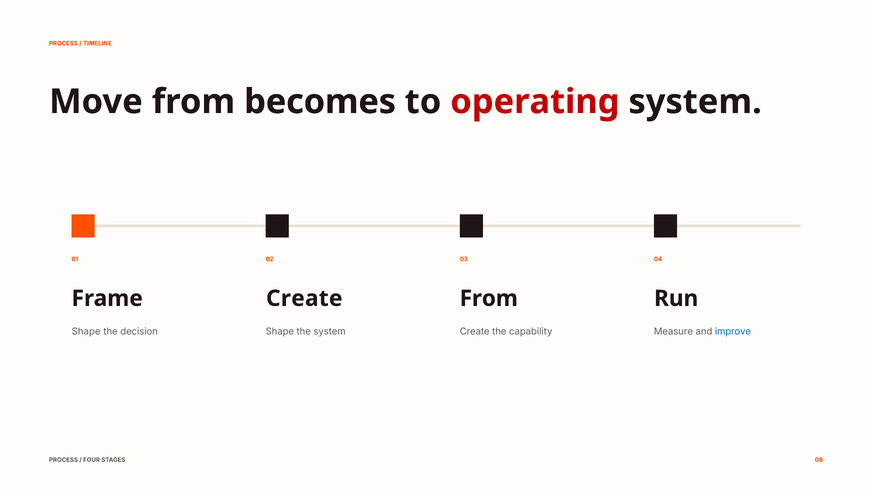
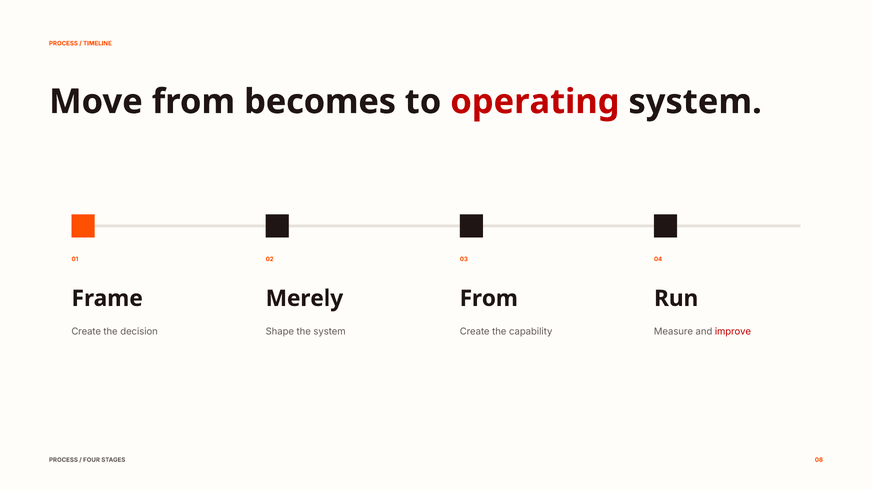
Create at (304, 299): Create -> Merely
Shape at (86, 332): Shape -> Create
improve colour: blue -> red
